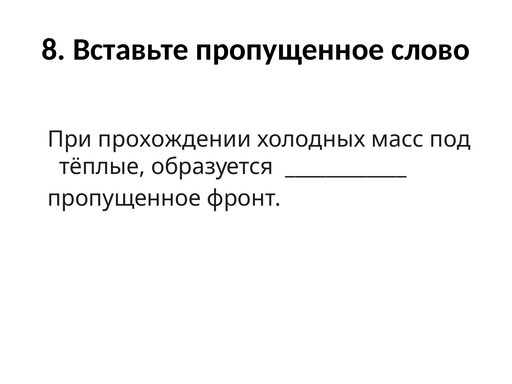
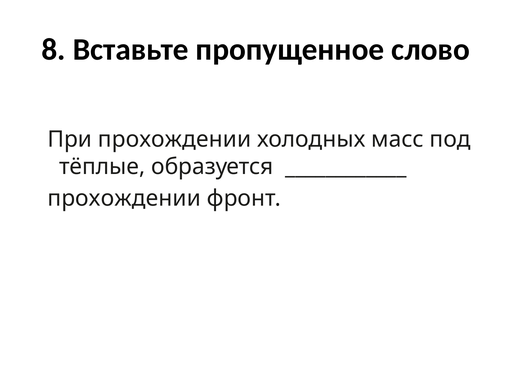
пропущенное at (124, 198): пропущенное -> прохождении
